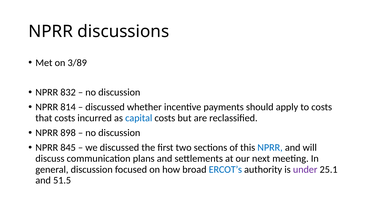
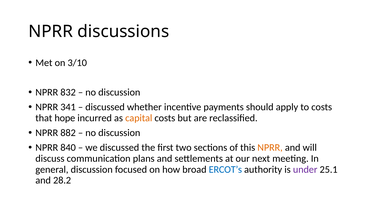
3/89: 3/89 -> 3/10
814: 814 -> 341
that costs: costs -> hope
capital colour: blue -> orange
898: 898 -> 882
845: 845 -> 840
NPRR at (270, 147) colour: blue -> orange
51.5: 51.5 -> 28.2
